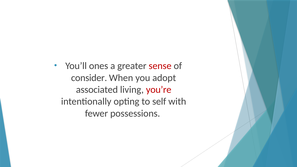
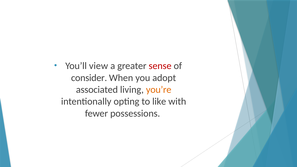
ones: ones -> view
you’re colour: red -> orange
self: self -> like
